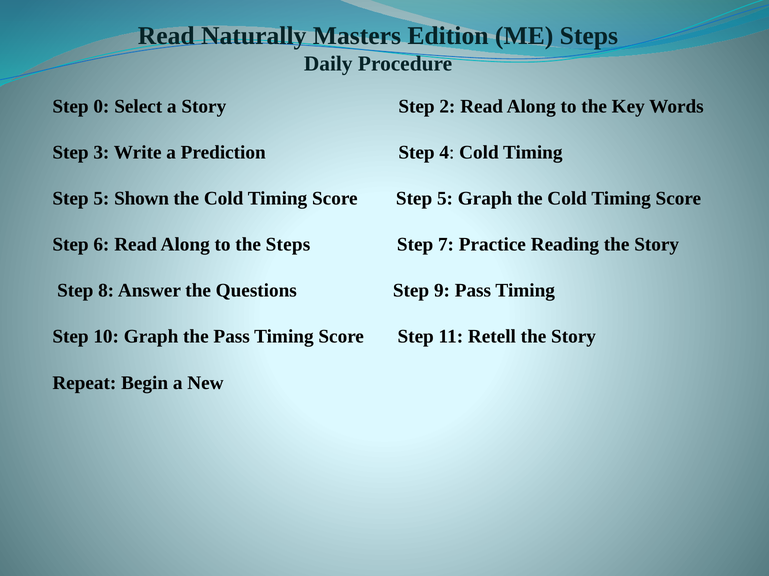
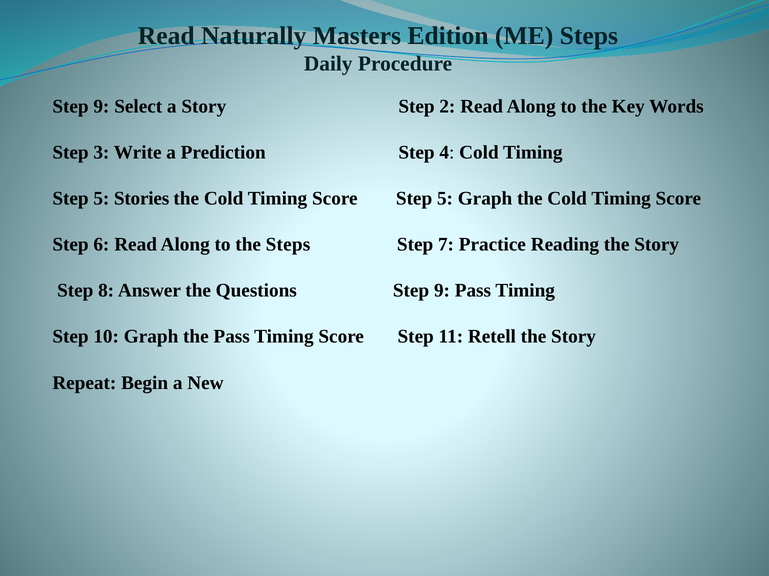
0 at (101, 106): 0 -> 9
Shown: Shown -> Stories
